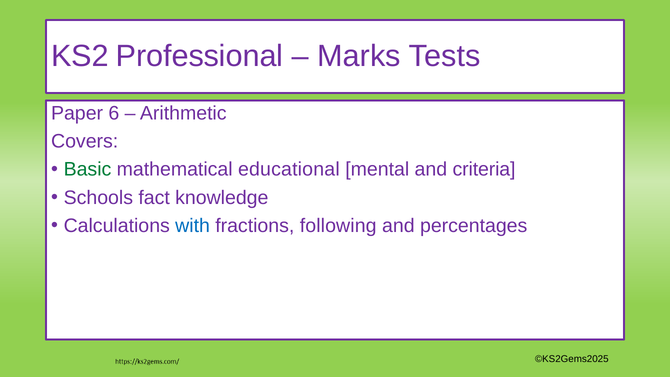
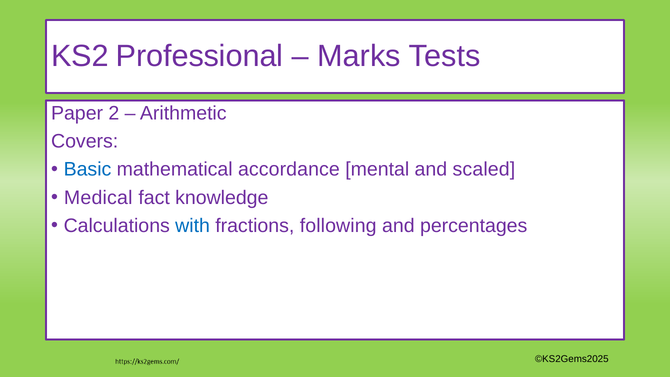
6: 6 -> 2
Basic colour: green -> blue
educational: educational -> accordance
criteria: criteria -> scaled
Schools: Schools -> Medical
